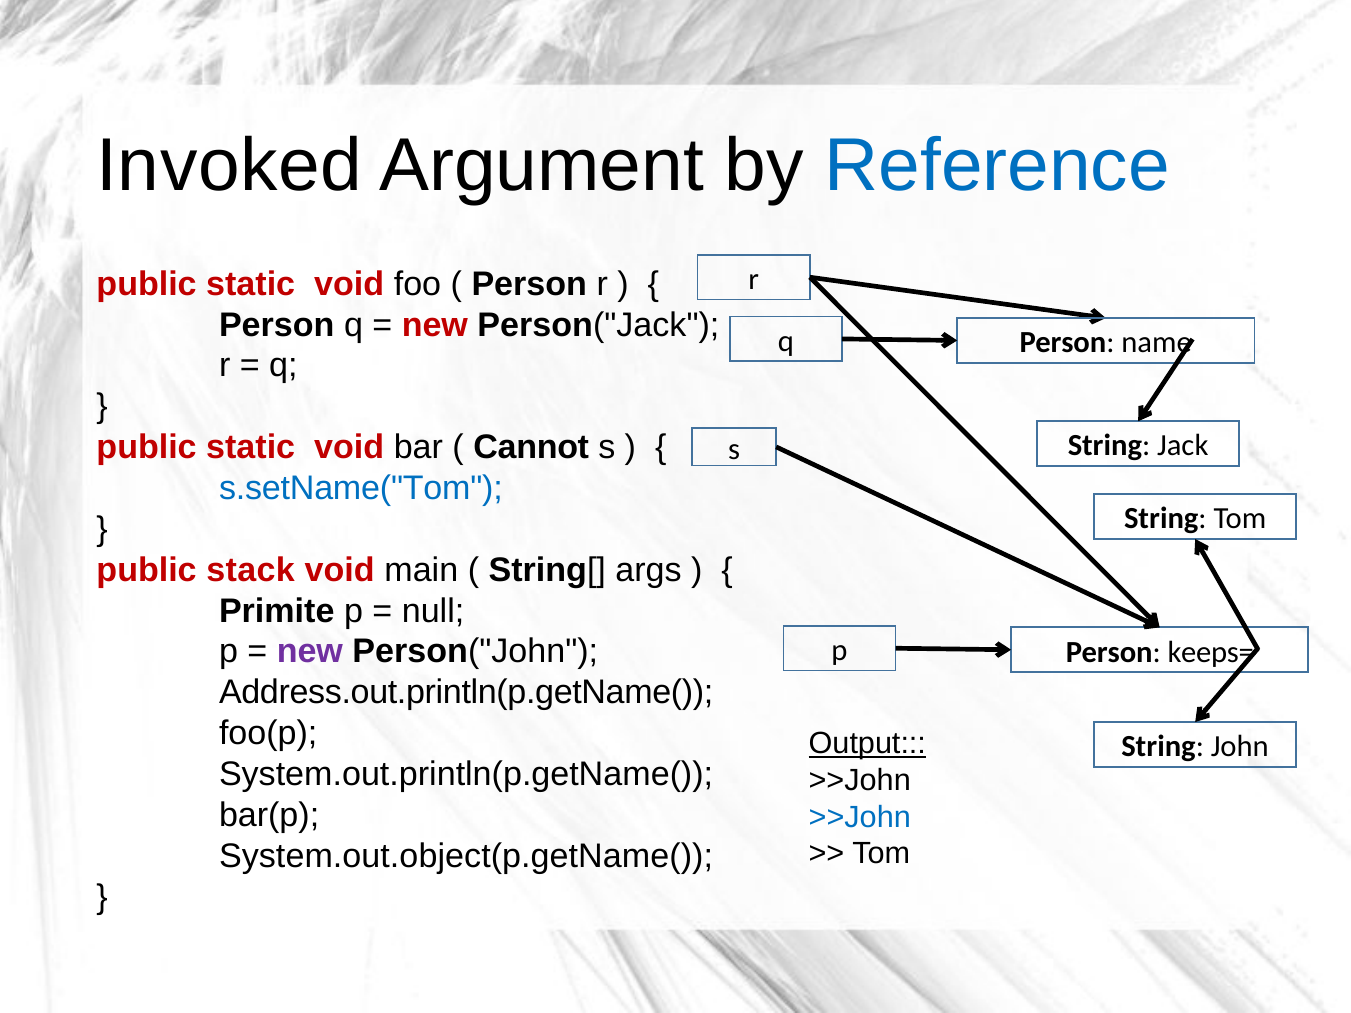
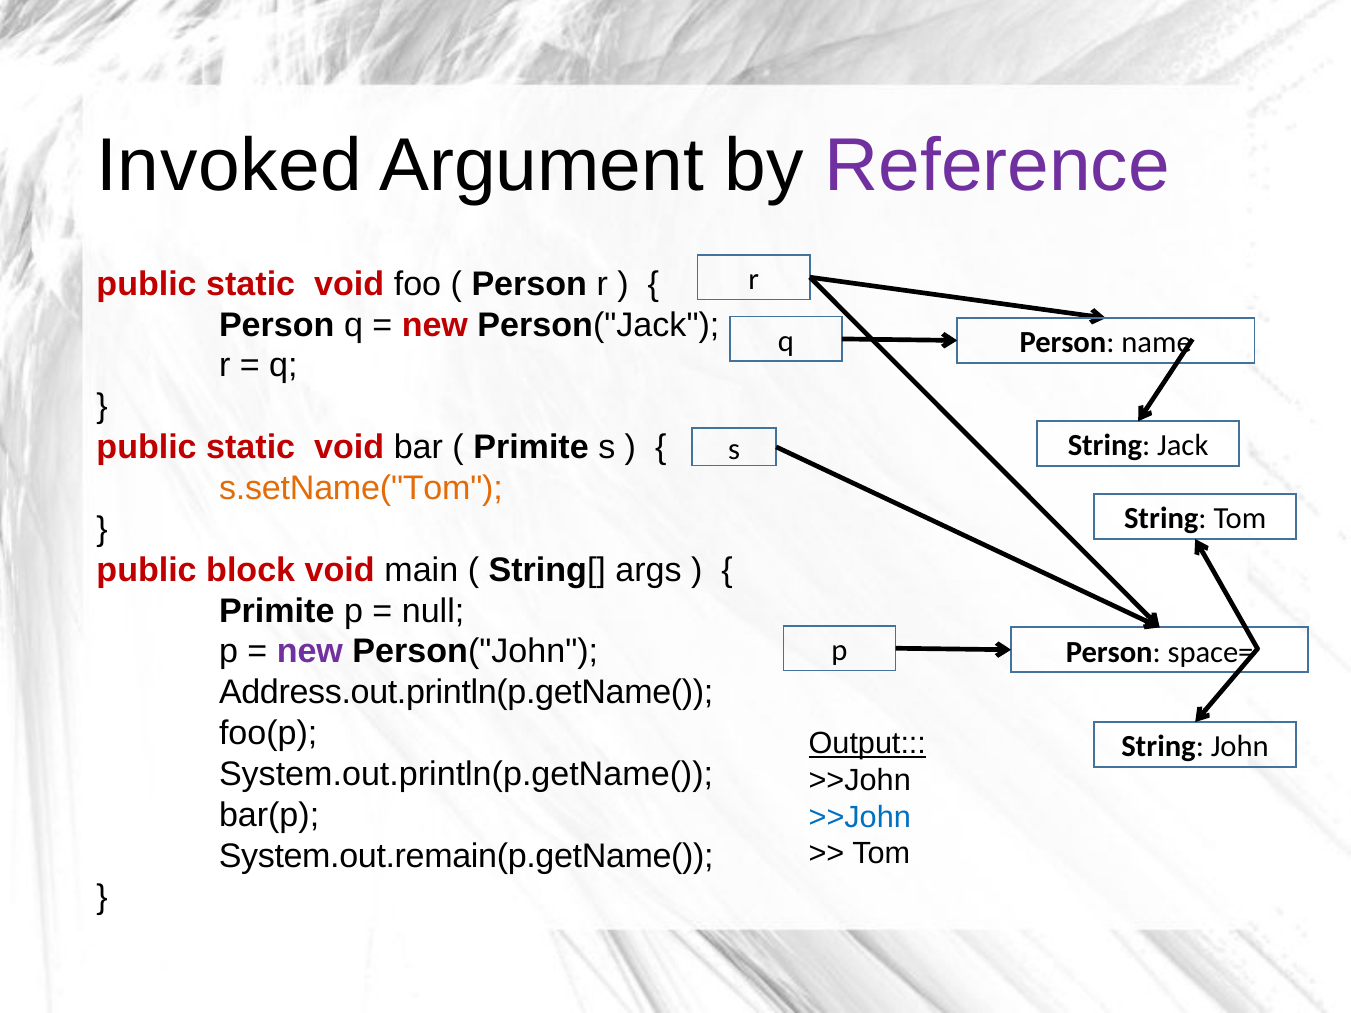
Reference colour: blue -> purple
Cannot at (531, 447): Cannot -> Primite
s.setName("Tom colour: blue -> orange
stack: stack -> block
keeps=: keeps= -> space=
System.out.object(p.getName(: System.out.object(p.getName( -> System.out.remain(p.getName(
